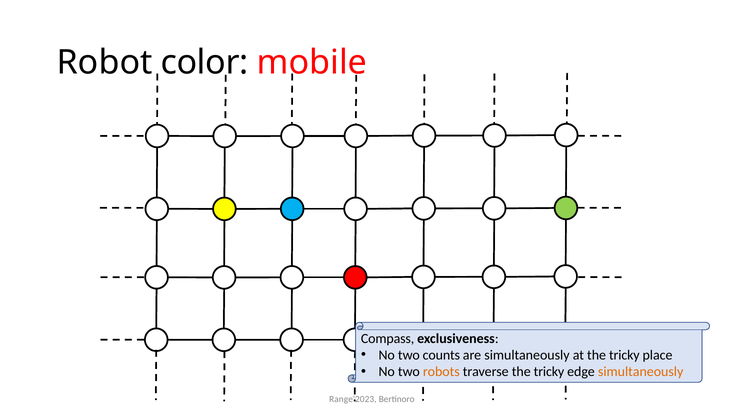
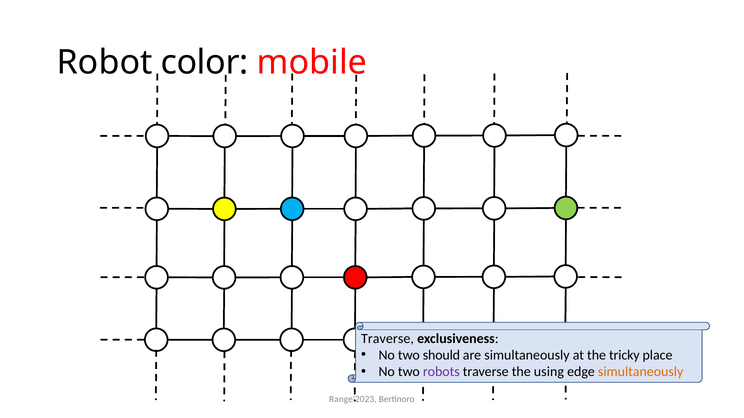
Compass at (388, 339): Compass -> Traverse
counts: counts -> should
robots colour: orange -> purple
traverse the tricky: tricky -> using
